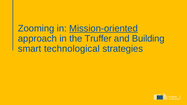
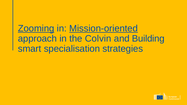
Zooming underline: none -> present
Truffer: Truffer -> Colvin
technological: technological -> specialisation
